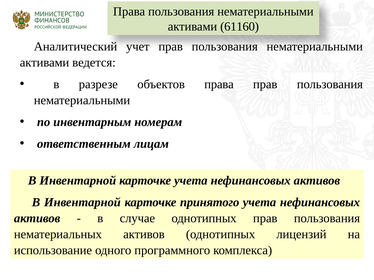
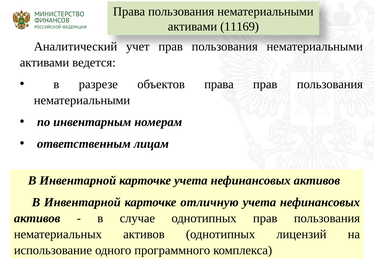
61160: 61160 -> 11169
принятого: принятого -> отличную
